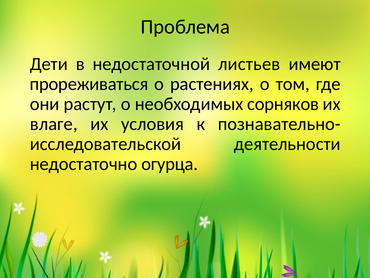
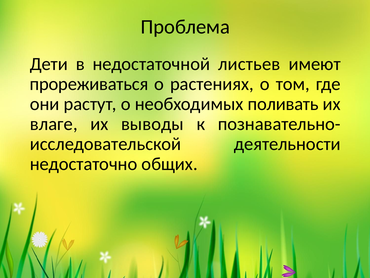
сорняков: сорняков -> поливать
условия: условия -> выводы
огурца: огурца -> общих
